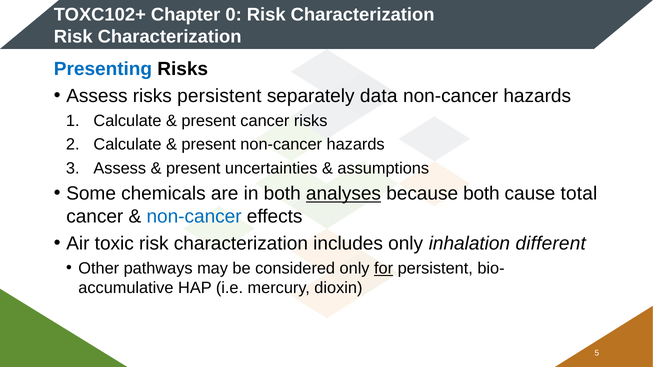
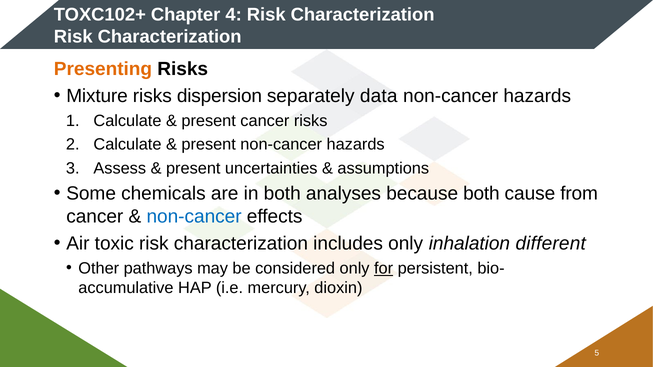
0: 0 -> 4
Presenting colour: blue -> orange
Assess at (97, 96): Assess -> Mixture
risks persistent: persistent -> dispersion
analyses underline: present -> none
total: total -> from
